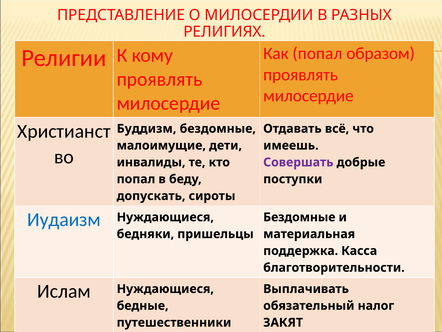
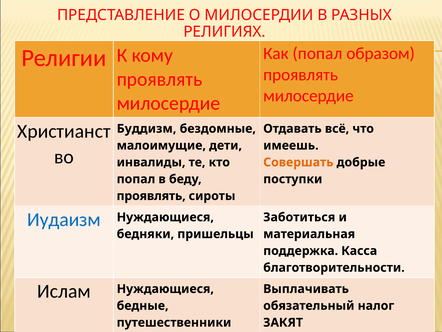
Совершать colour: purple -> orange
допускать at (151, 196): допускать -> проявлять
Бездомные at (299, 217): Бездомные -> Заботиться
